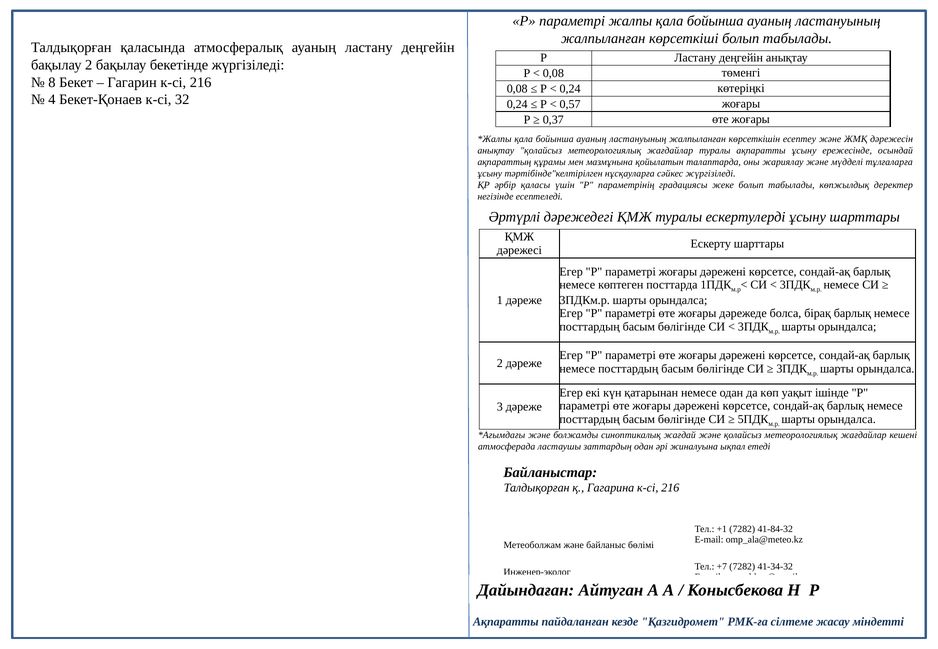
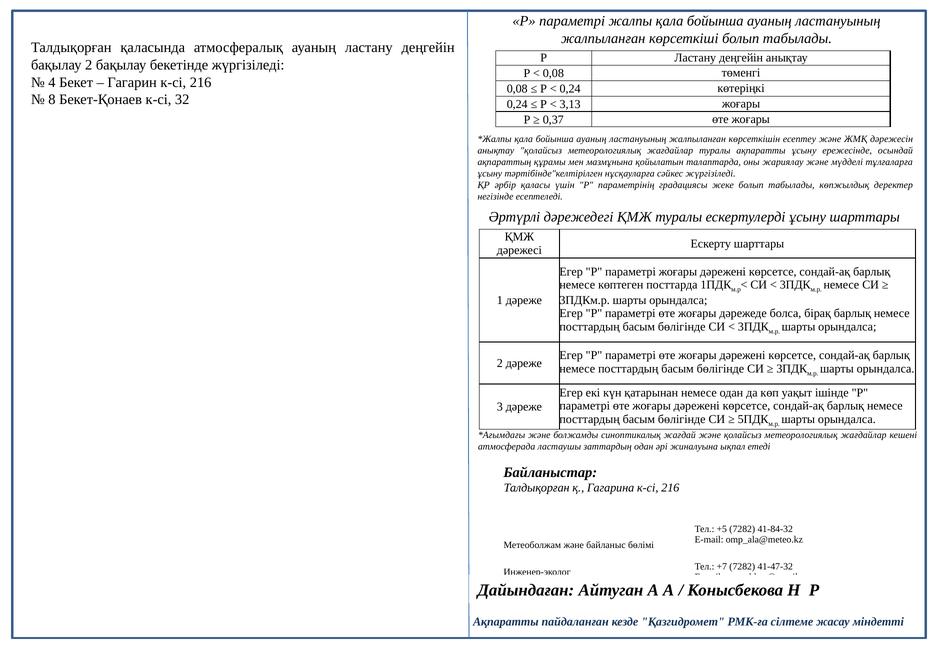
8: 8 -> 4
4: 4 -> 8
0,57: 0,57 -> 3,13
+1: +1 -> +5
41-34-32: 41-34-32 -> 41-47-32
